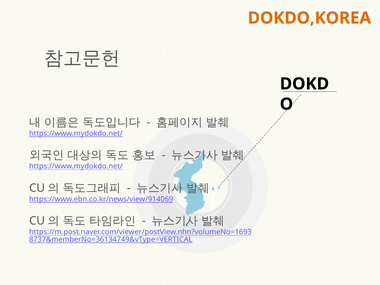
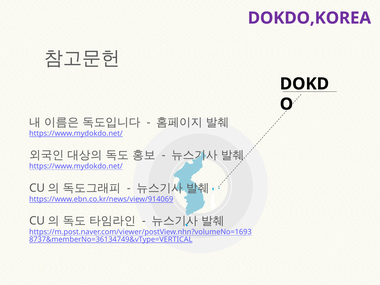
DOKDO,KOREA colour: orange -> purple
